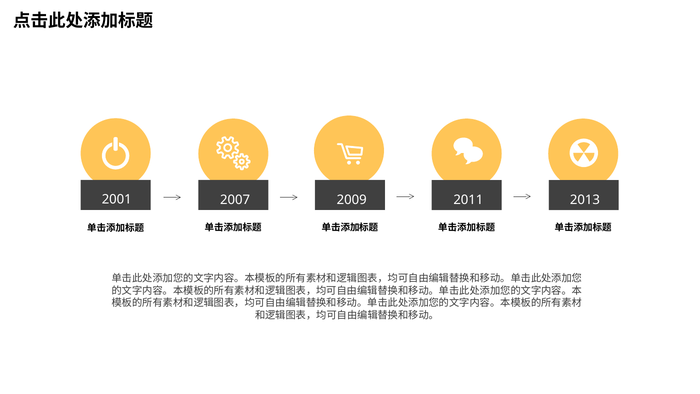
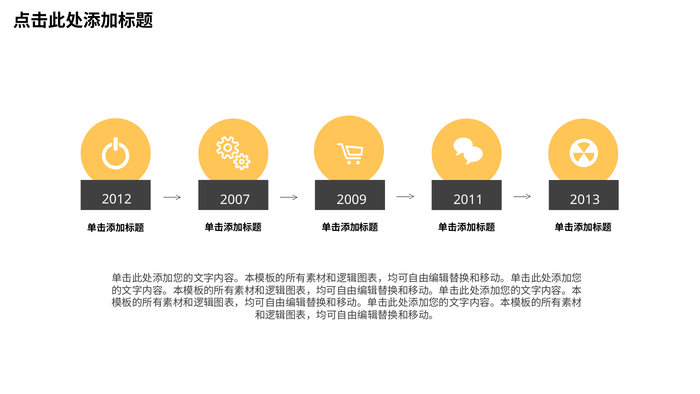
2001: 2001 -> 2012
